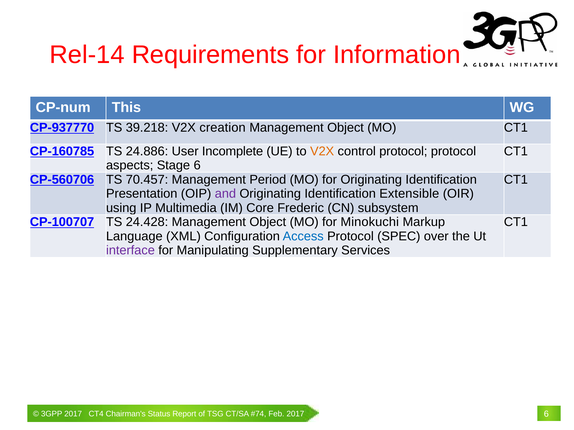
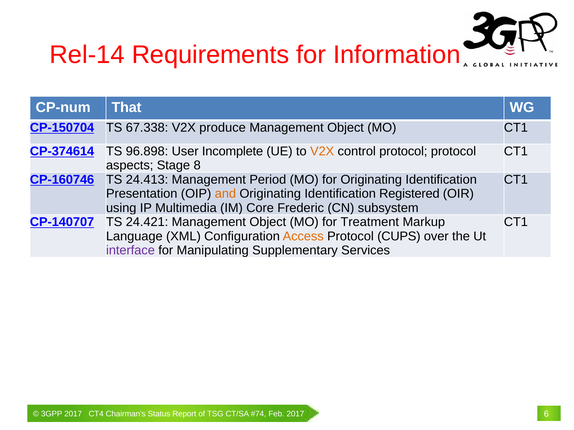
This: This -> That
CP-937770: CP-937770 -> CP-150704
39.218: 39.218 -> 67.338
creation: creation -> produce
CP-160785: CP-160785 -> CP-374614
24.886: 24.886 -> 96.898
Stage 6: 6 -> 8
CP-560706: CP-560706 -> CP-160746
70.457: 70.457 -> 24.413
and colour: purple -> orange
Extensible: Extensible -> Registered
CP-100707: CP-100707 -> CP-140707
24.428: 24.428 -> 24.421
Minokuchi: Minokuchi -> Treatment
Access colour: blue -> orange
SPEC: SPEC -> CUPS
